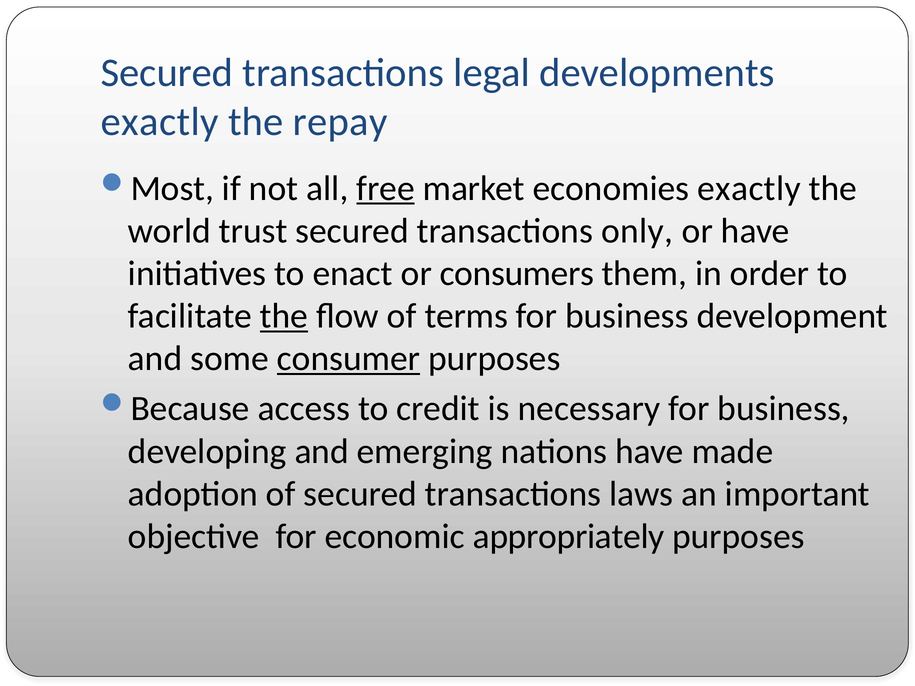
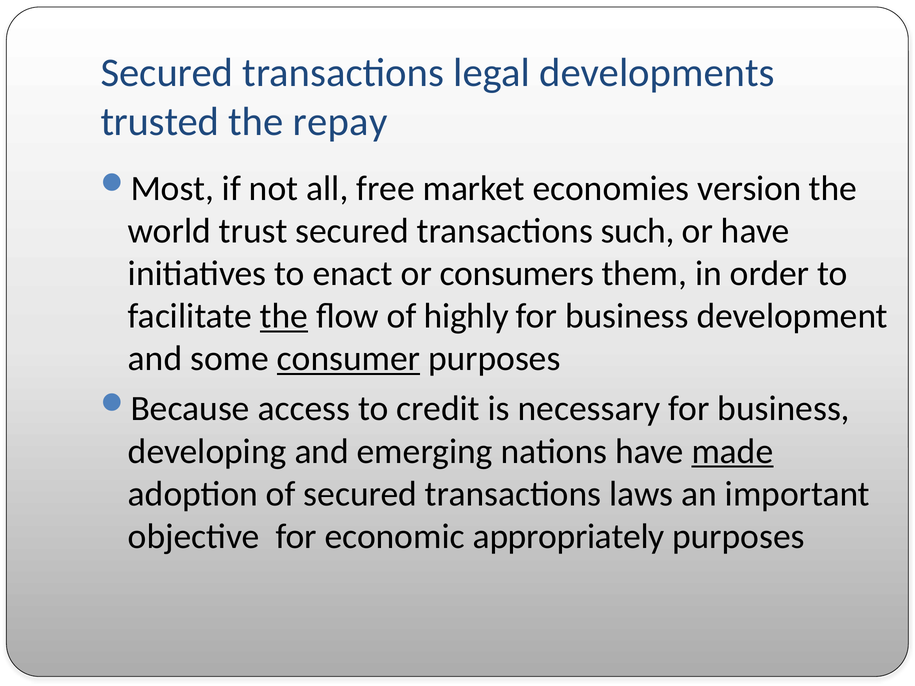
exactly at (160, 122): exactly -> trusted
free underline: present -> none
economies exactly: exactly -> version
only: only -> such
terms: terms -> highly
made underline: none -> present
